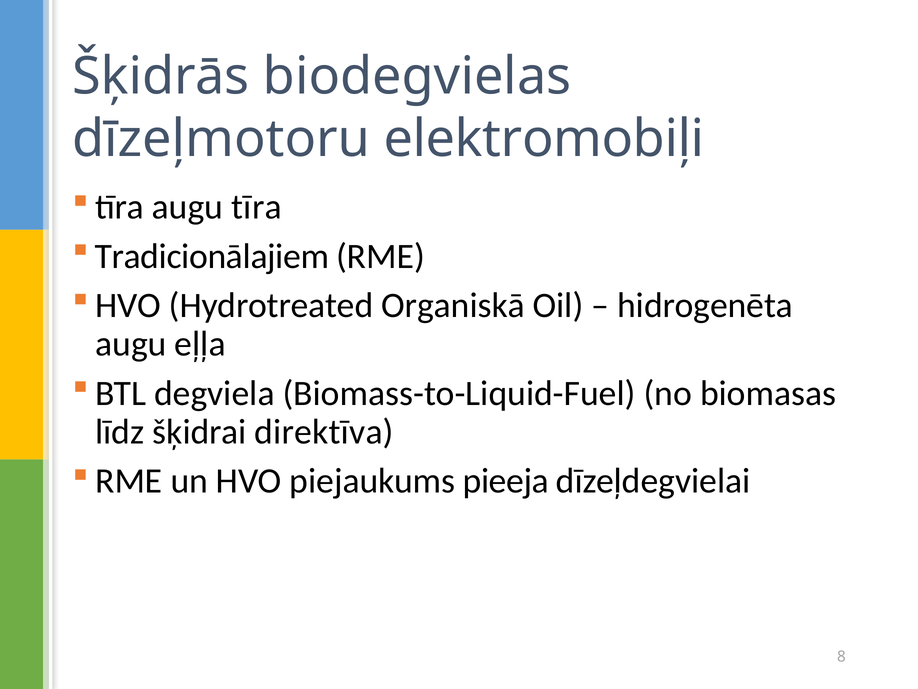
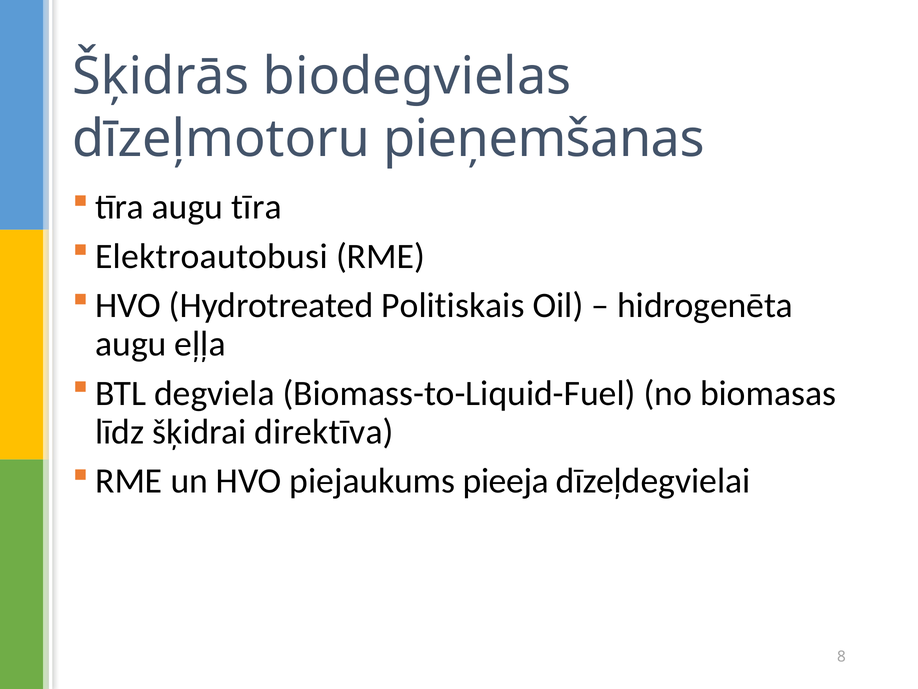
elektromobiļi: elektromobiļi -> pieņemšanas
Tradicionālajiem: Tradicionālajiem -> Elektroautobusi
Organiskā: Organiskā -> Politiskais
